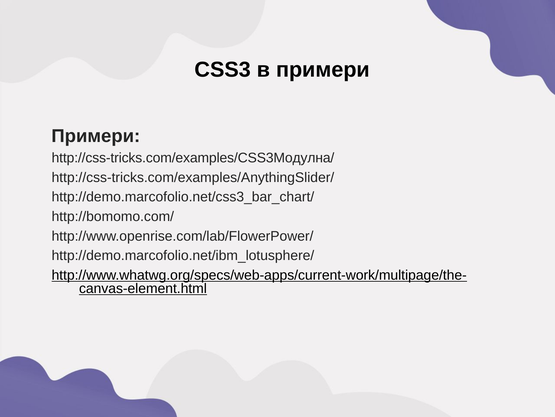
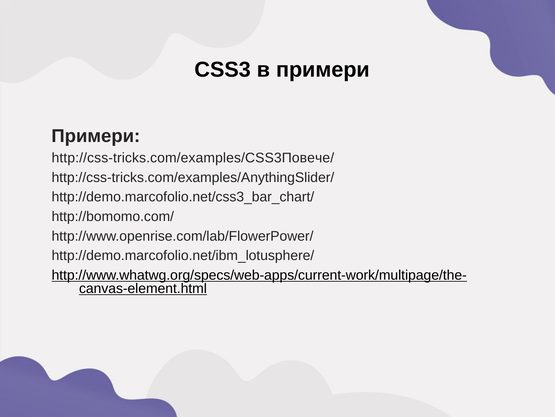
http://css-tricks.com/examples/CSS3Модулна/: http://css-tricks.com/examples/CSS3Модулна/ -> http://css-tricks.com/examples/CSS3Повече/
